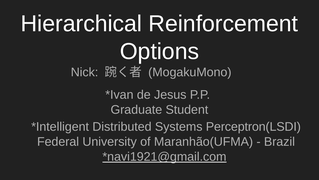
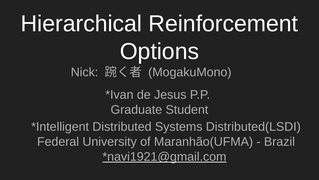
Perceptron(LSDI: Perceptron(LSDI -> Distributed(LSDI
